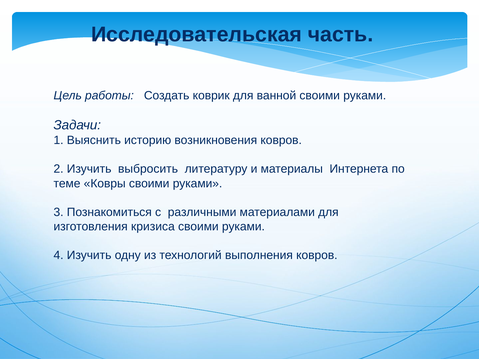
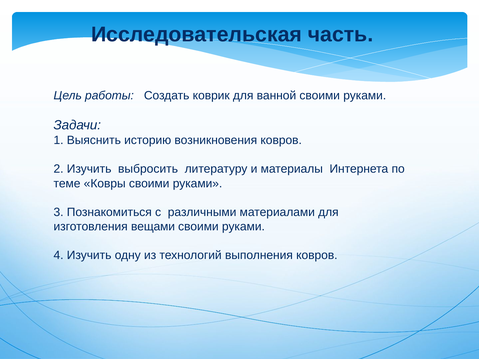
кризиса: кризиса -> вещами
